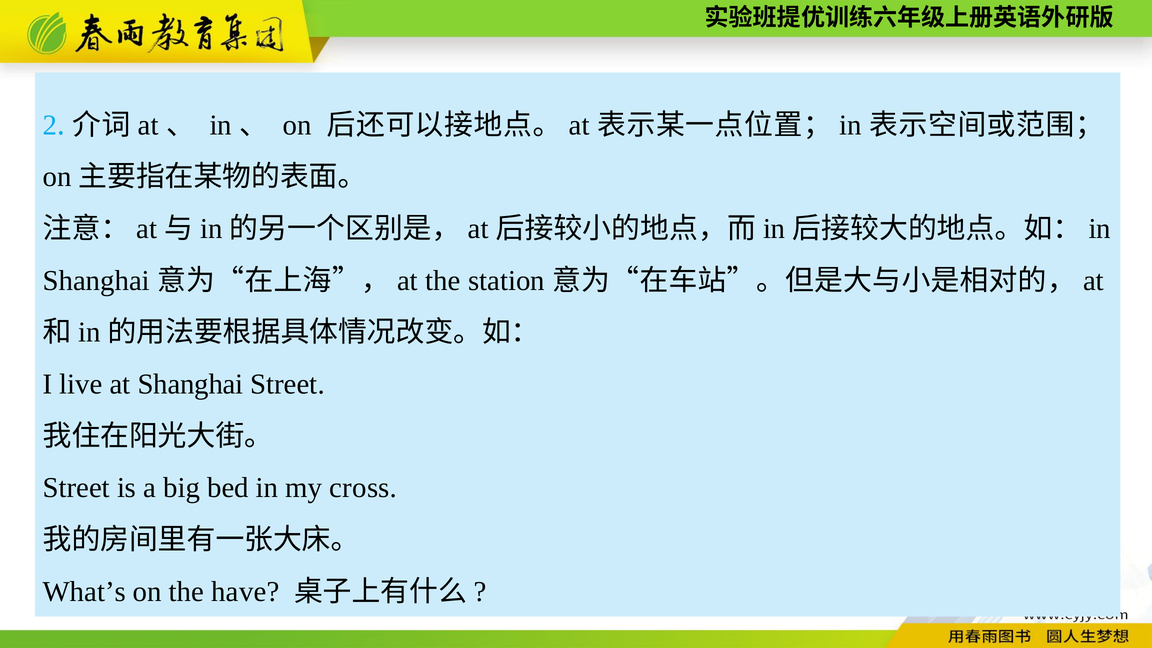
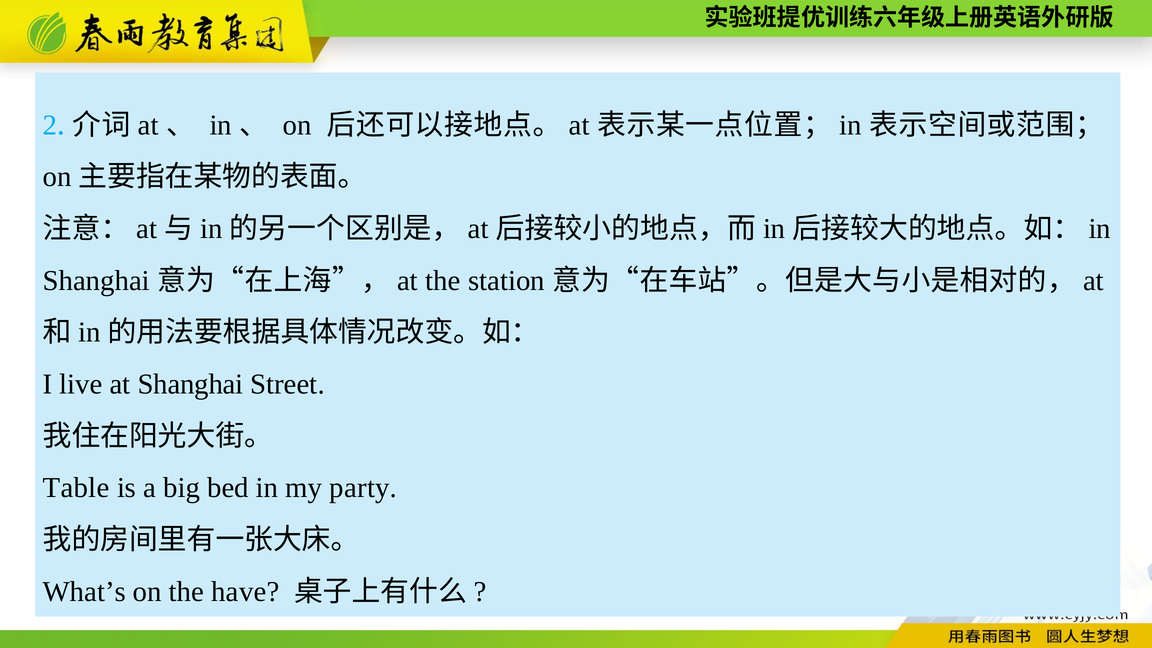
Street at (76, 488): Street -> Table
cross: cross -> party
